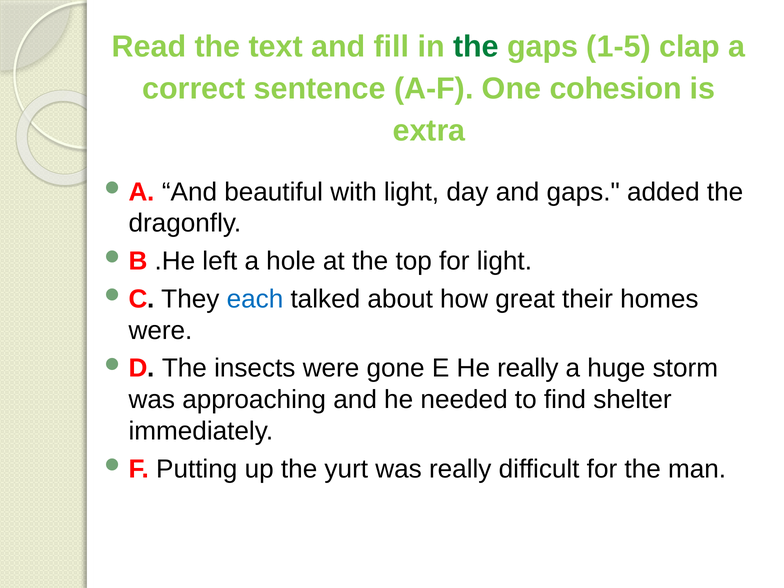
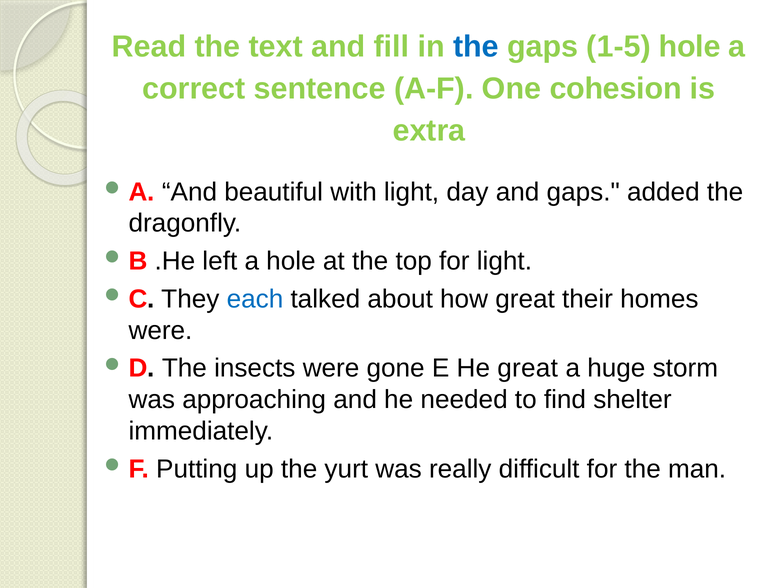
the at (476, 46) colour: green -> blue
1-5 clap: clap -> hole
He really: really -> great
